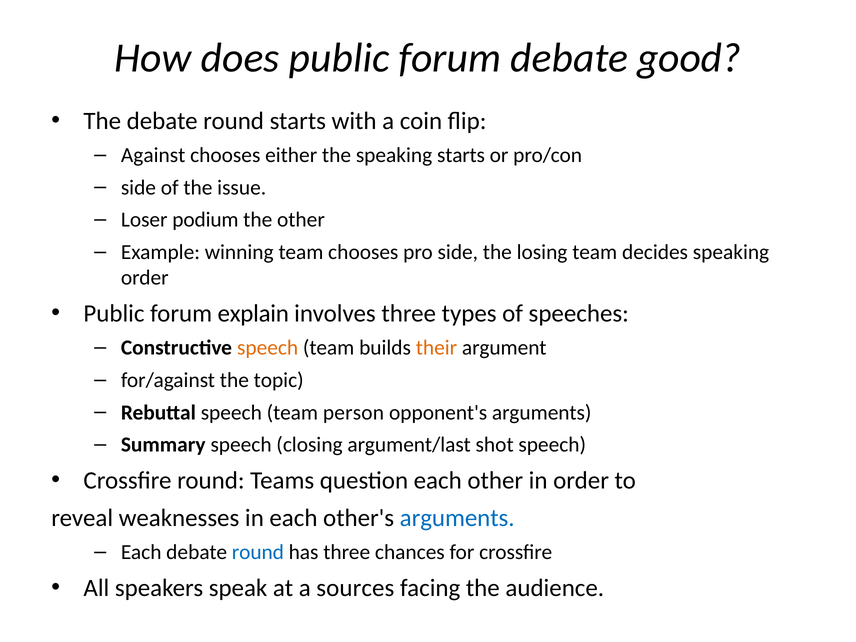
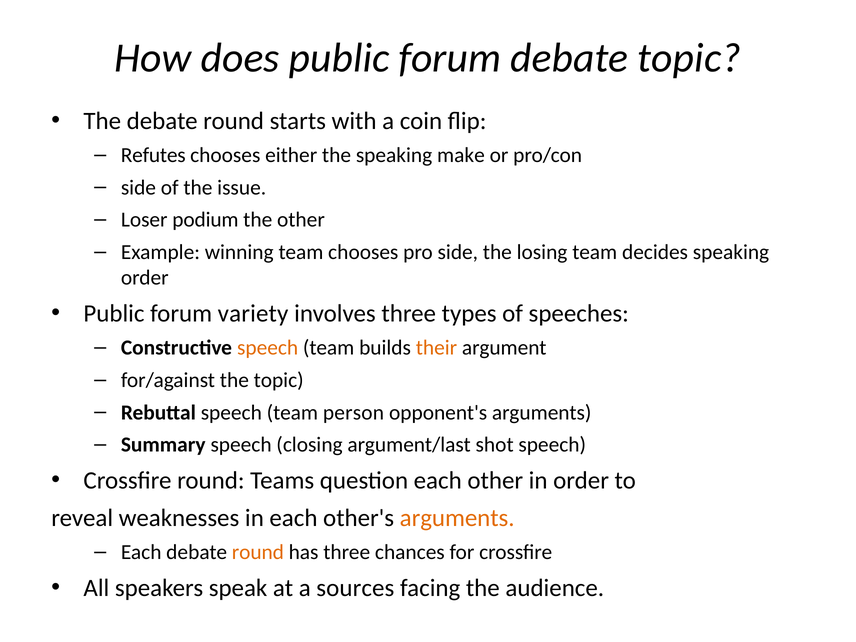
debate good: good -> topic
Against: Against -> Refutes
speaking starts: starts -> make
explain: explain -> variety
arguments at (457, 518) colour: blue -> orange
round at (258, 552) colour: blue -> orange
